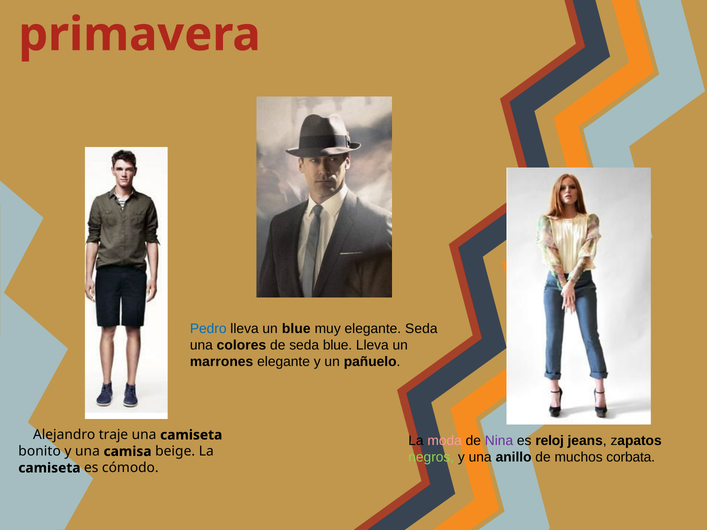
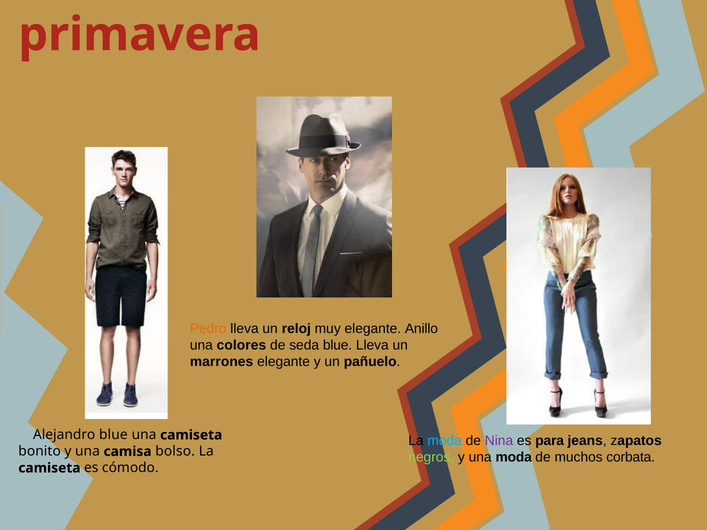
Pedro colour: blue -> orange
un blue: blue -> reloj
elegante Seda: Seda -> Anillo
Alejandro traje: traje -> blue
moda at (445, 441) colour: pink -> light blue
reloj: reloj -> para
beige: beige -> bolso
una anillo: anillo -> moda
